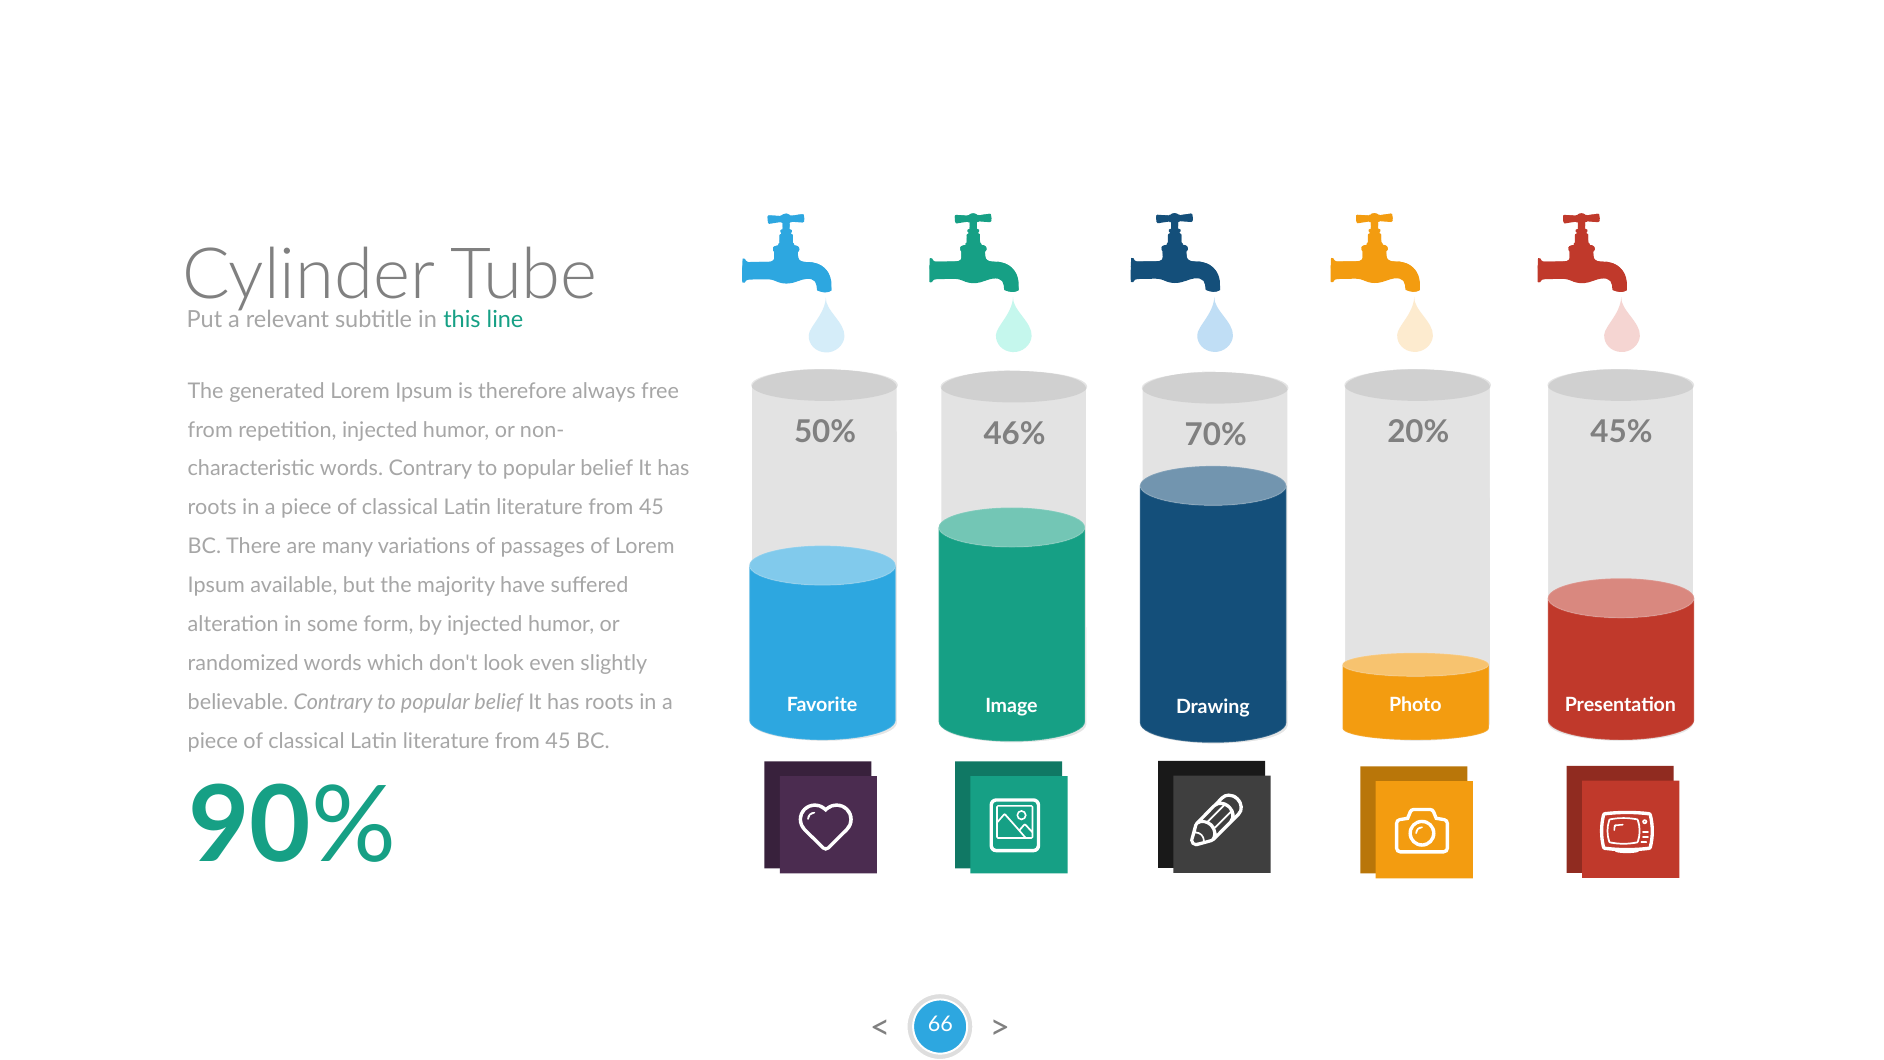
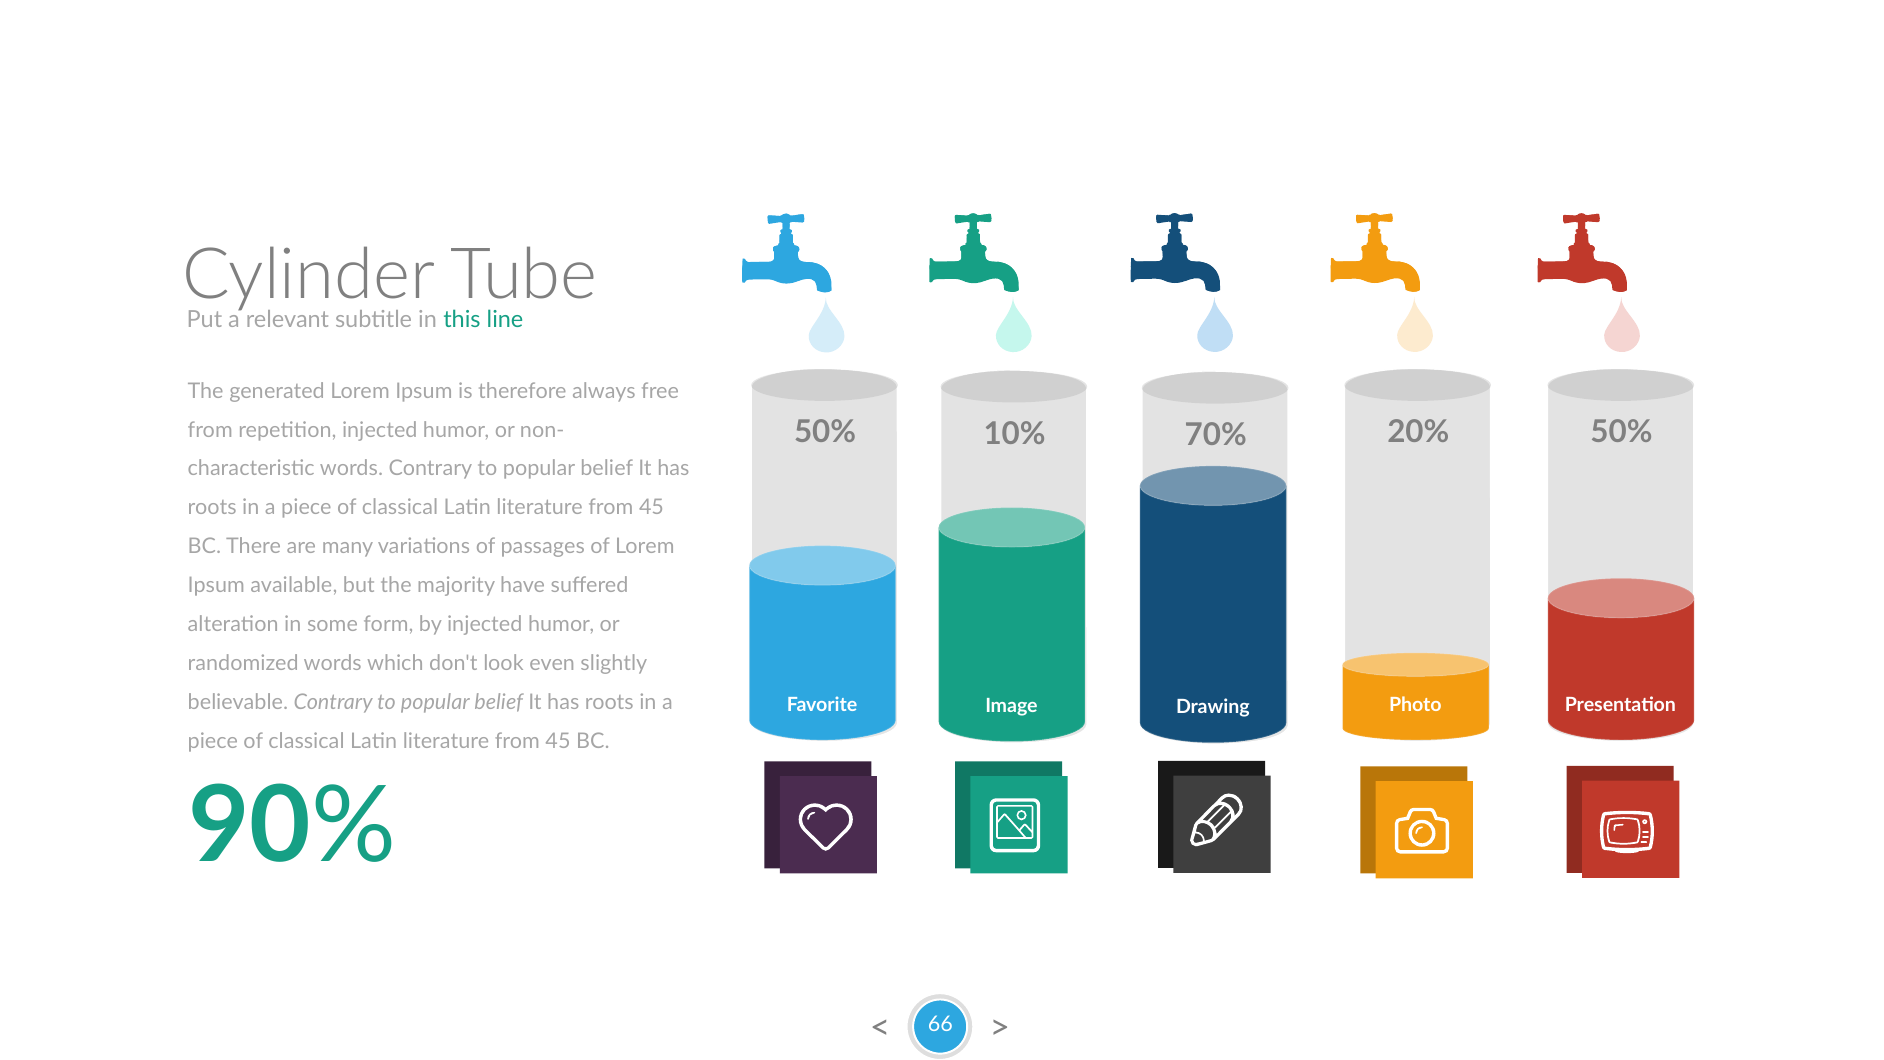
46%: 46% -> 10%
20% 45%: 45% -> 50%
